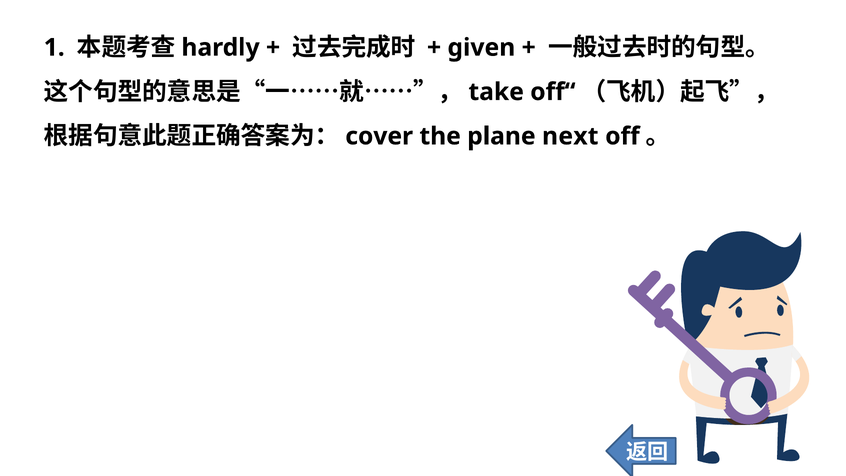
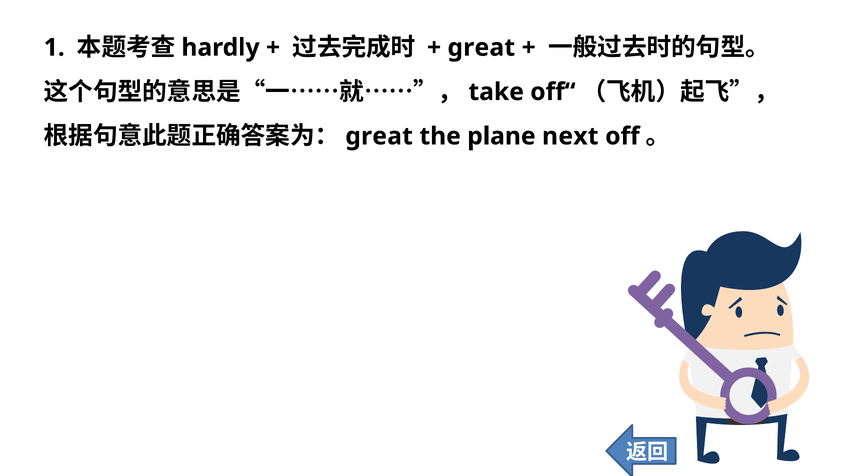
given at (481, 48): given -> great
cover at (379, 136): cover -> great
